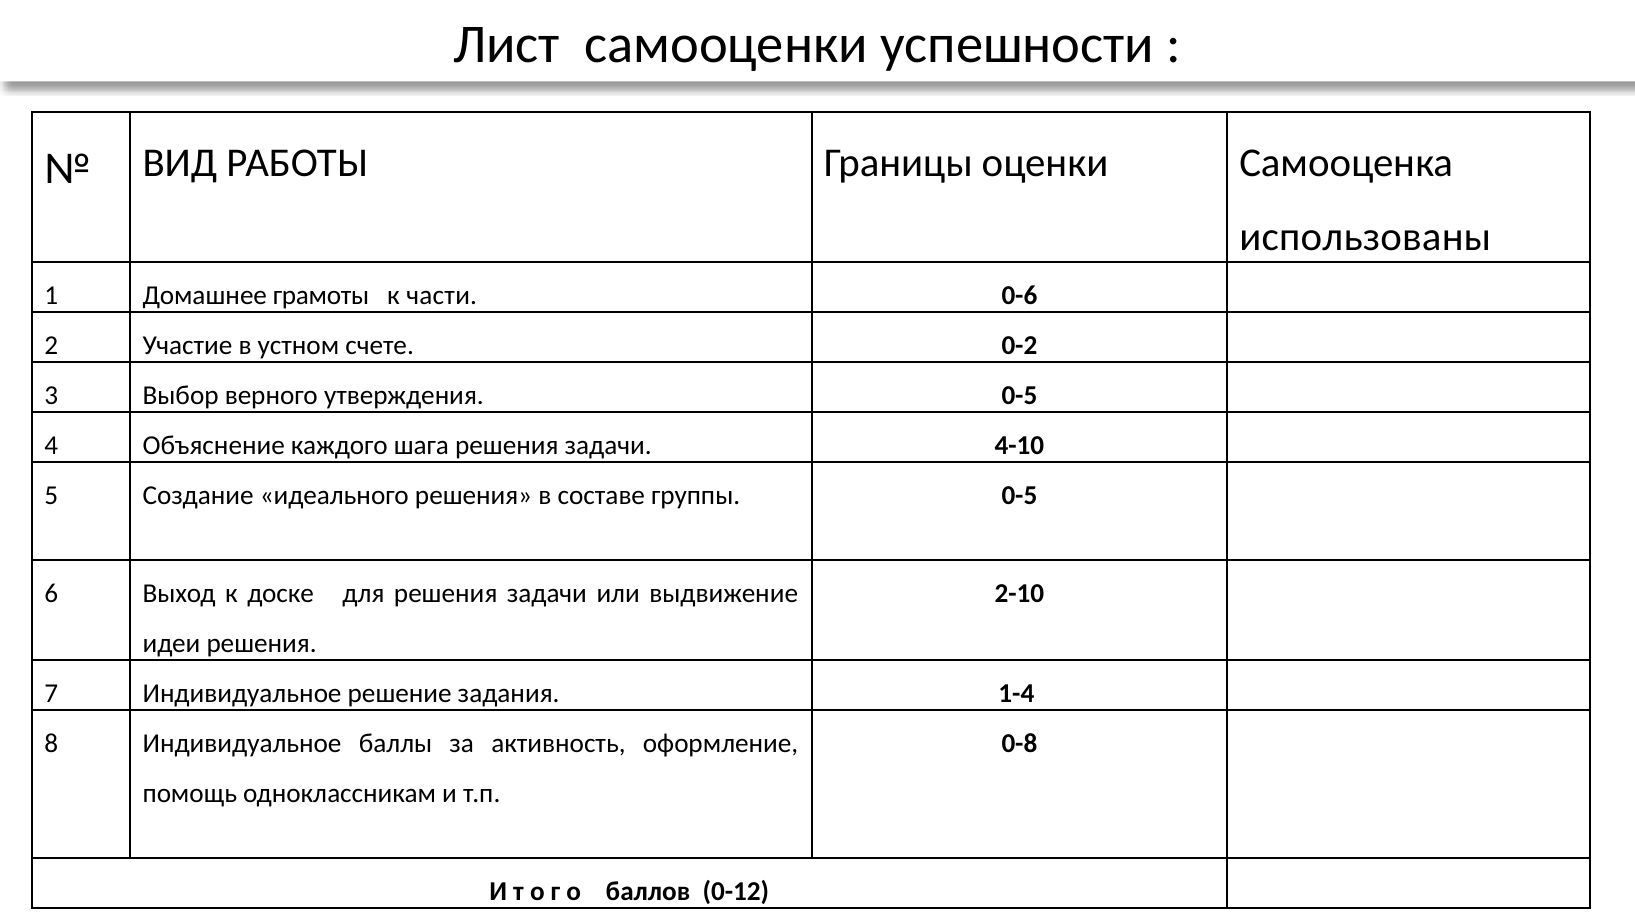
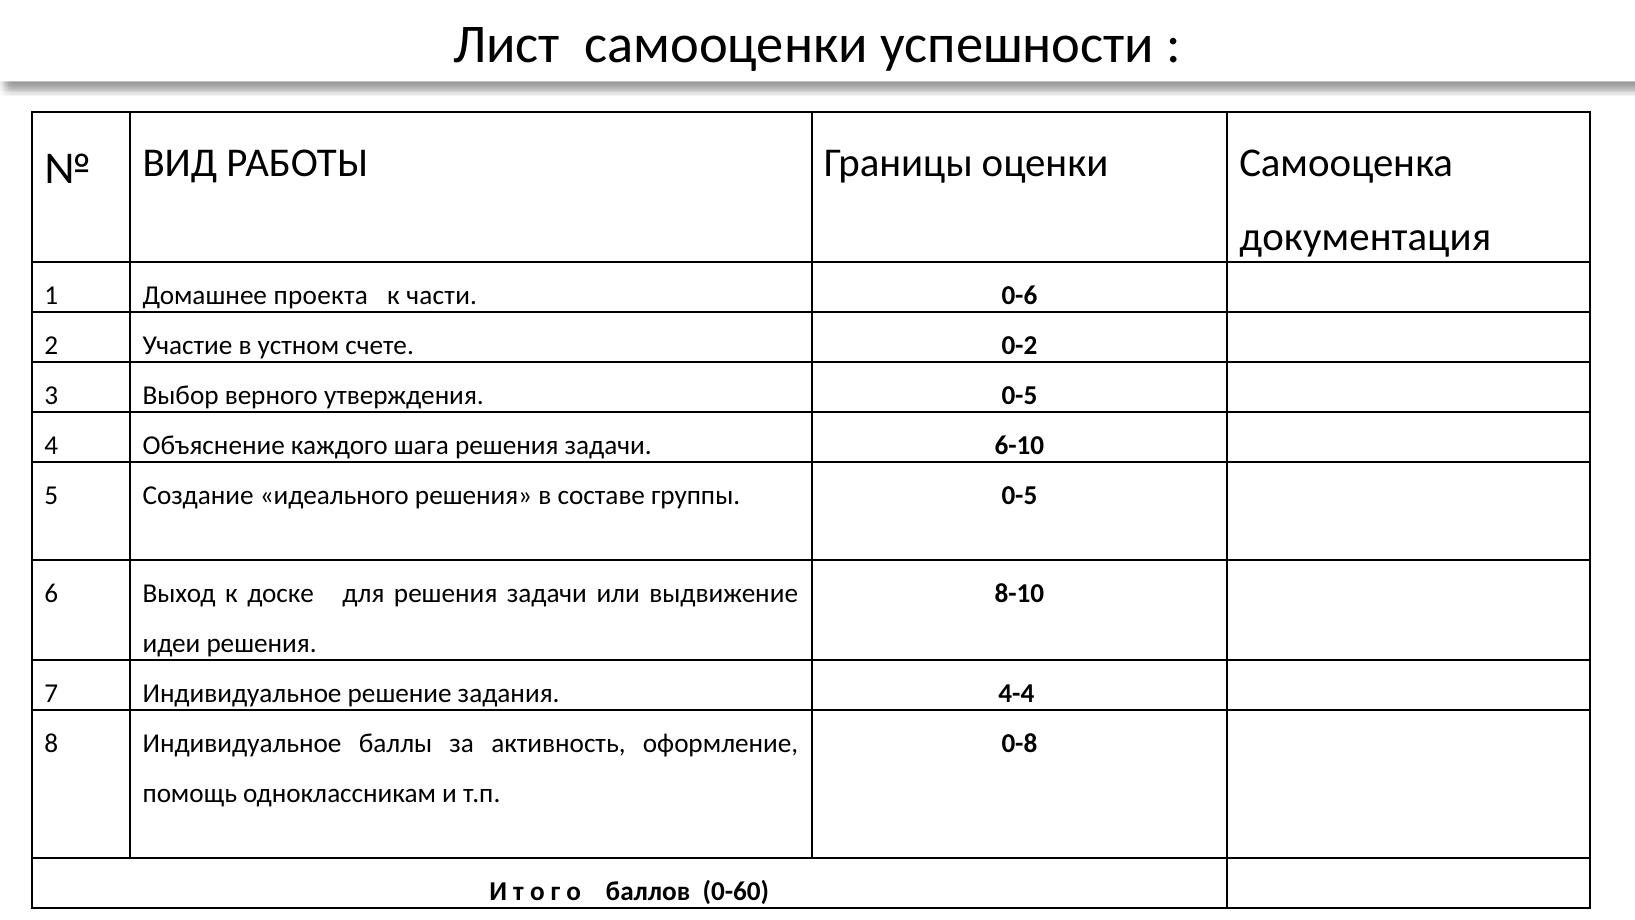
использованы: использованы -> документация
грамоты: грамоты -> проекта
4-10: 4-10 -> 6-10
2-10: 2-10 -> 8-10
1-4: 1-4 -> 4-4
0-12: 0-12 -> 0-60
